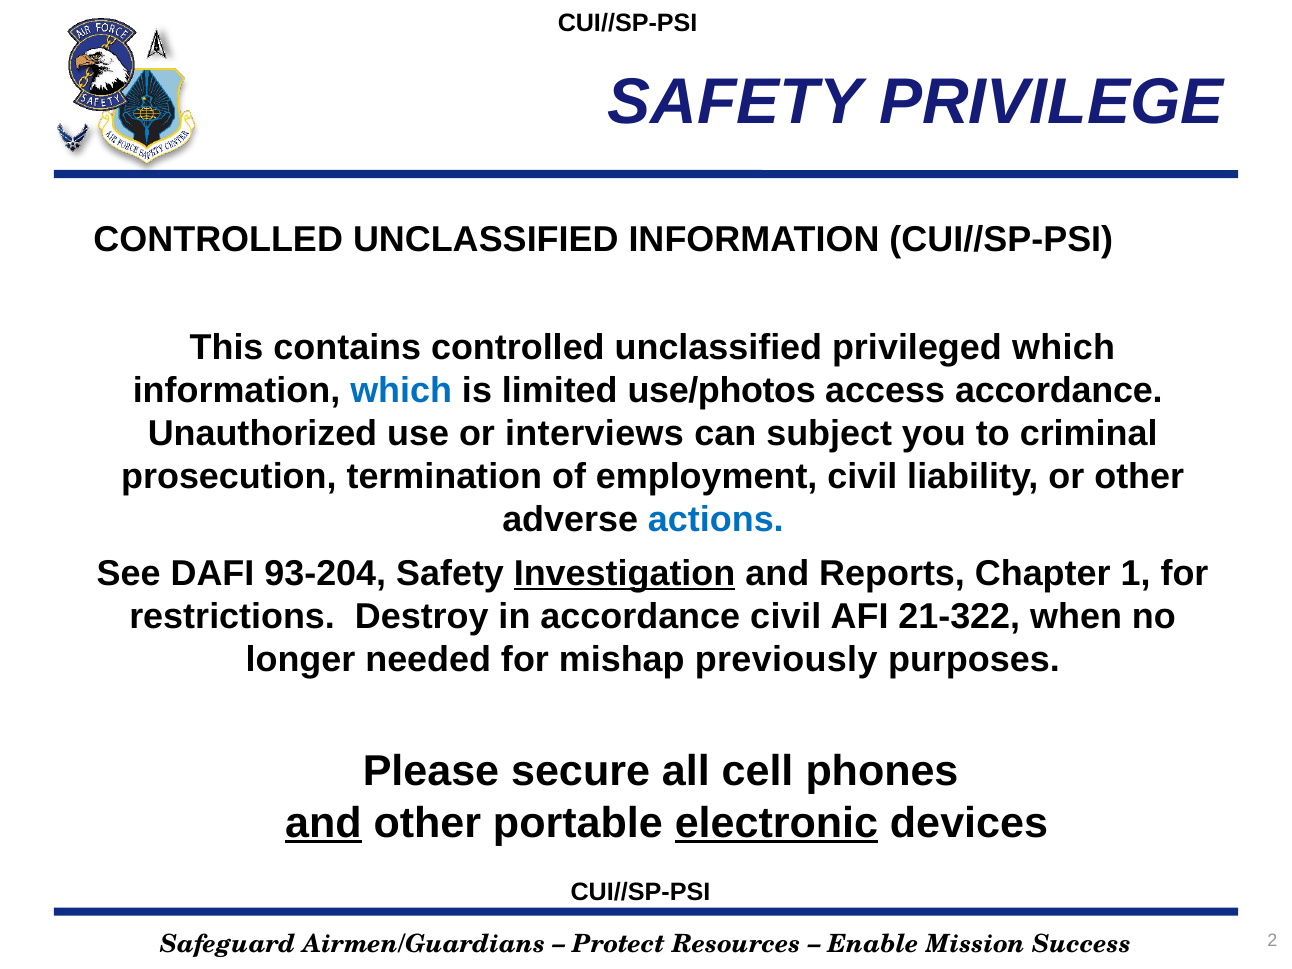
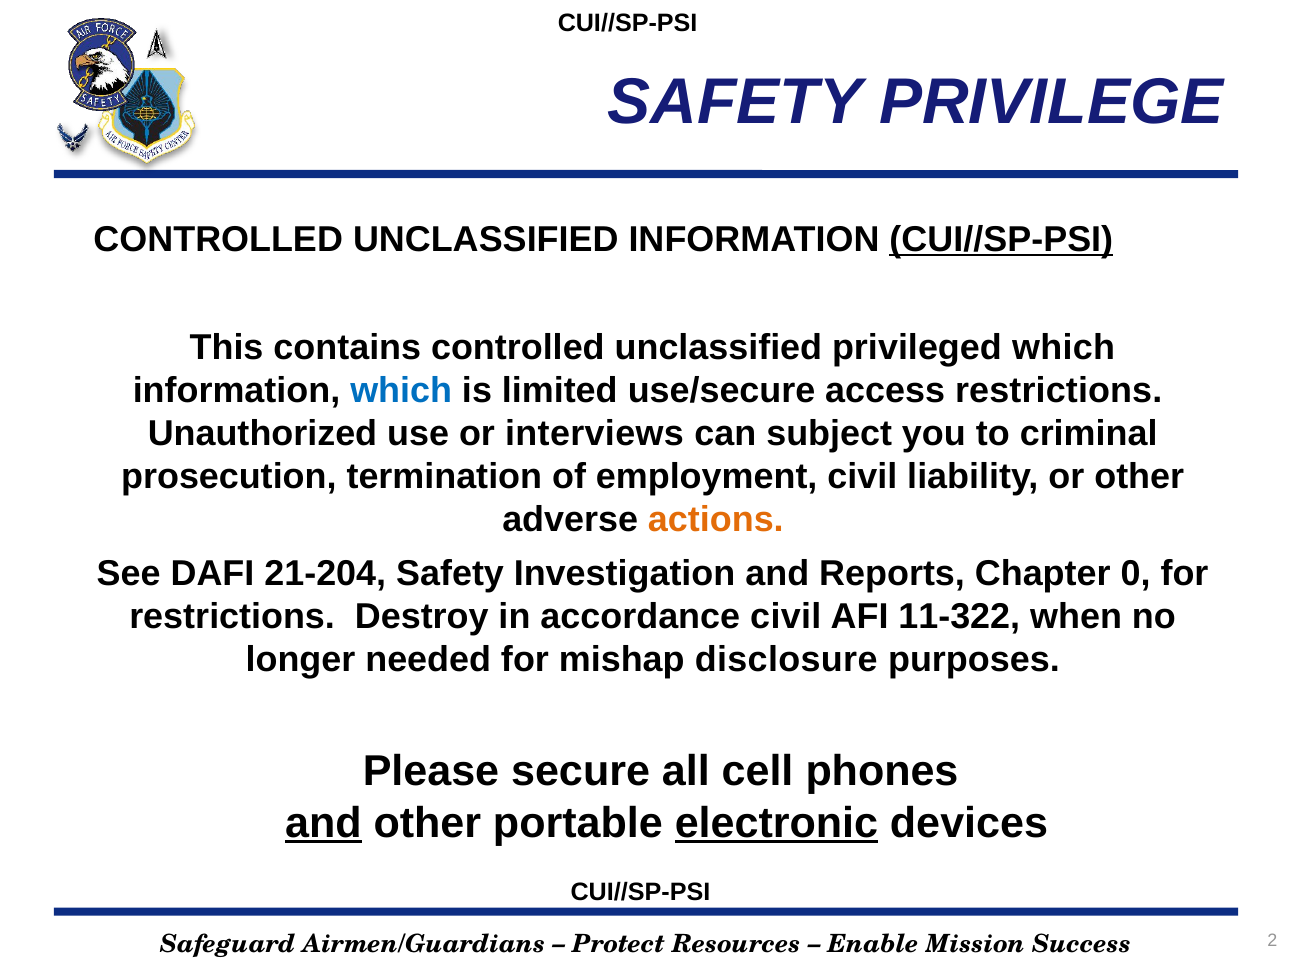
CUI//SP-PSI at (1001, 240) underline: none -> present
use/photos: use/photos -> use/secure
access accordance: accordance -> restrictions
actions colour: blue -> orange
93-204: 93-204 -> 21-204
Investigation underline: present -> none
1: 1 -> 0
21-322: 21-322 -> 11-322
previously: previously -> disclosure
